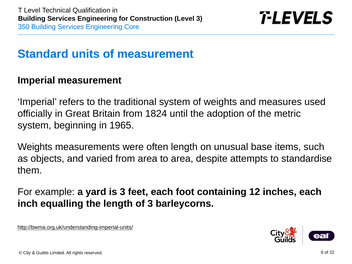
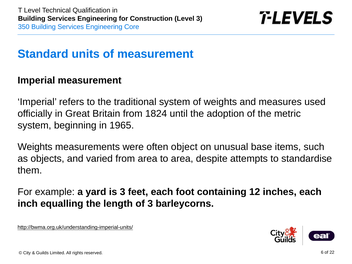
often length: length -> object
